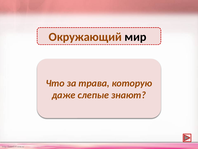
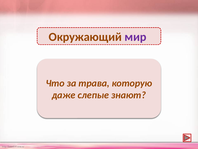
мир colour: black -> purple
